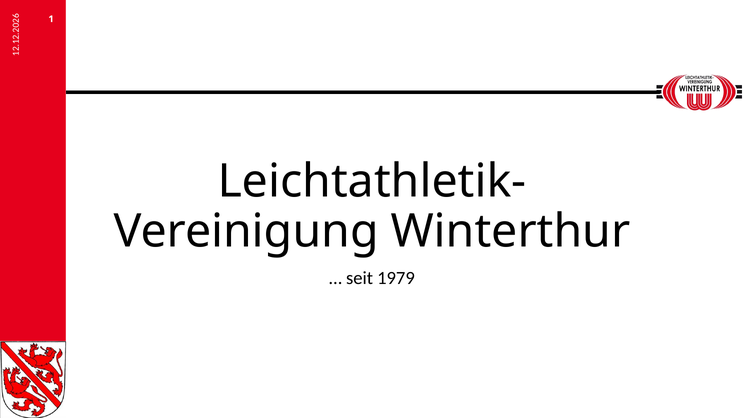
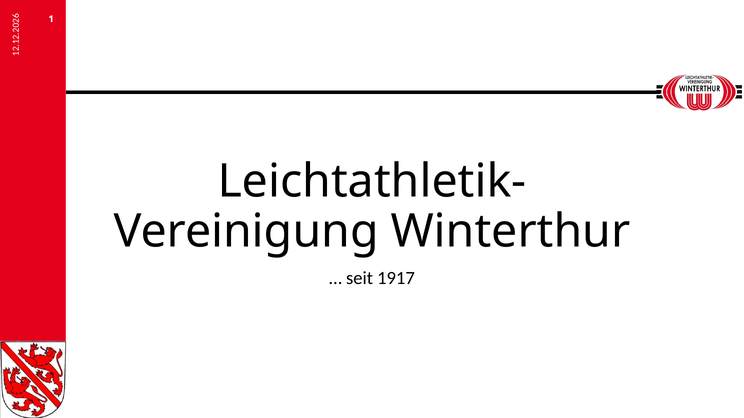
1979: 1979 -> 1917
